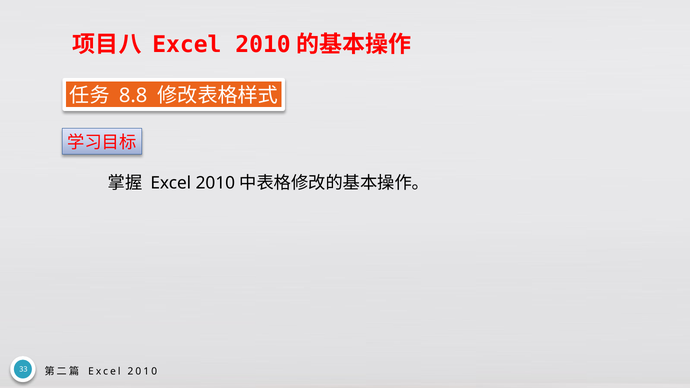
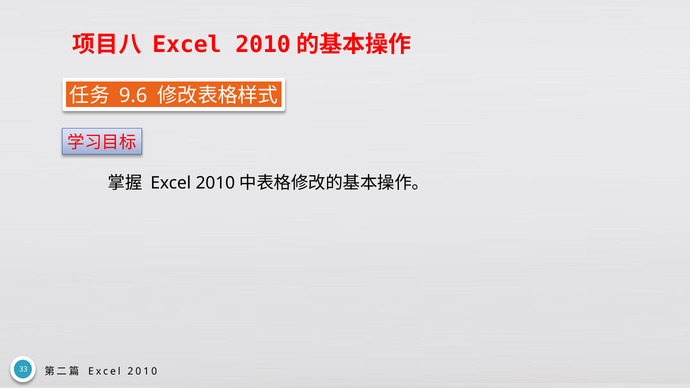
8.8: 8.8 -> 9.6
